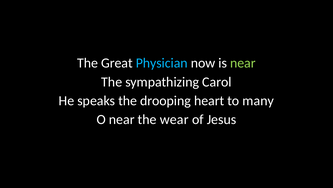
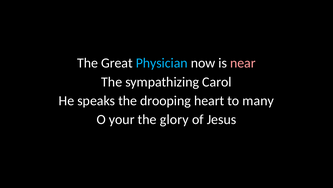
near at (243, 63) colour: light green -> pink
O near: near -> your
wear: wear -> glory
